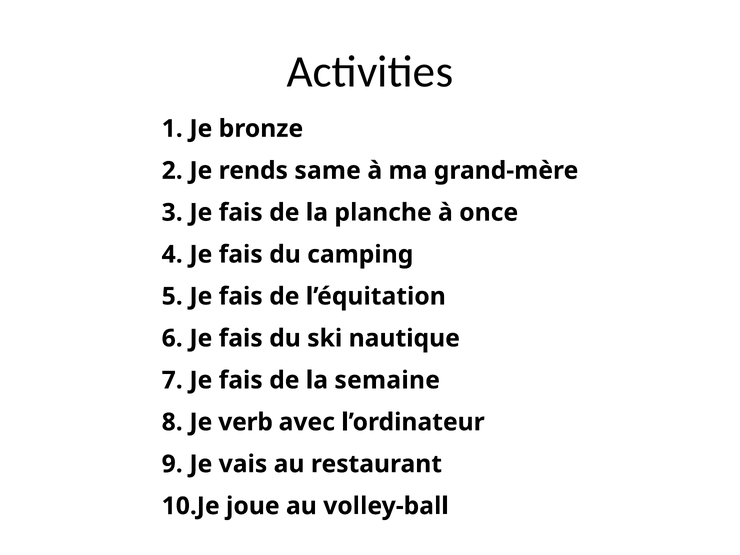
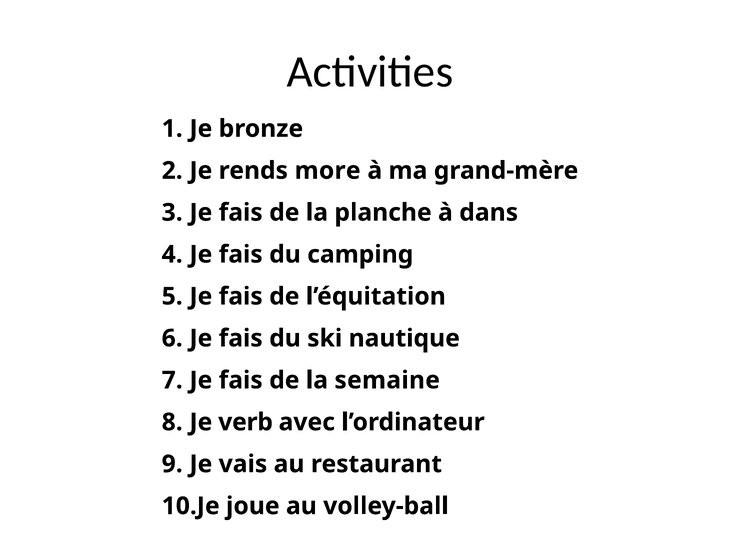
same: same -> more
once: once -> dans
